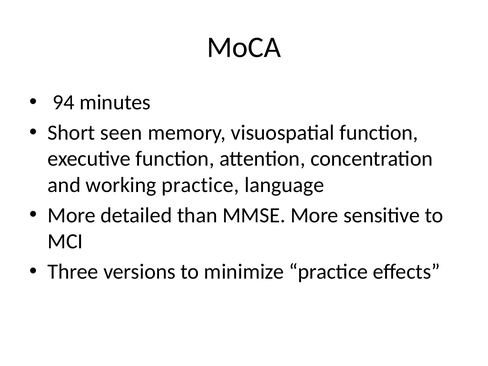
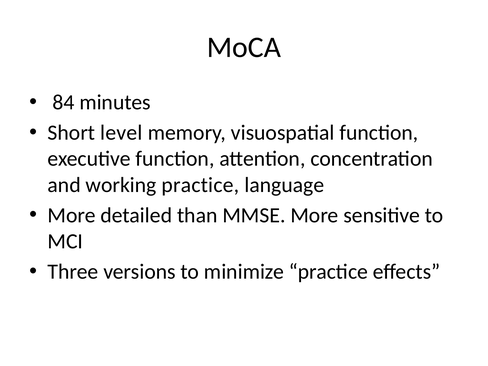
94: 94 -> 84
seen: seen -> level
